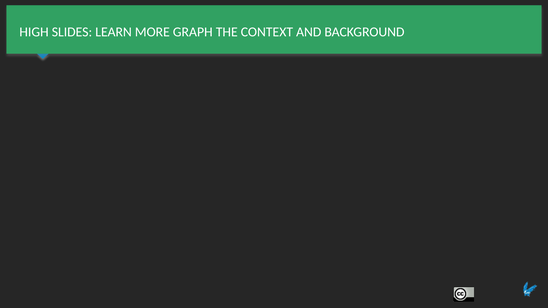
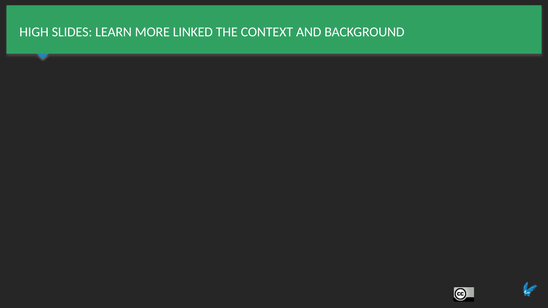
GRAPH: GRAPH -> LINKED
